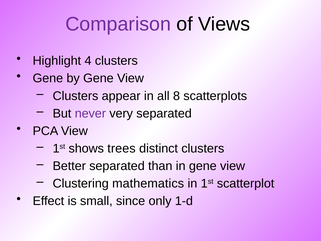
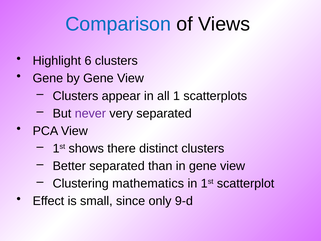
Comparison colour: purple -> blue
4: 4 -> 6
8: 8 -> 1
trees: trees -> there
1-d: 1-d -> 9-d
